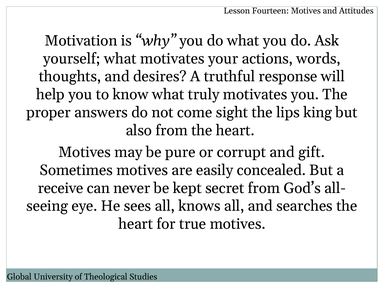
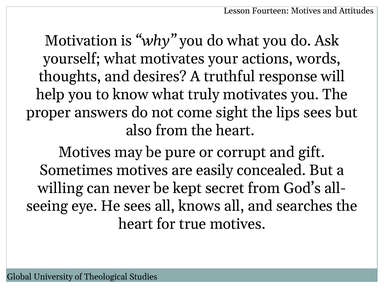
lips king: king -> sees
receive: receive -> willing
